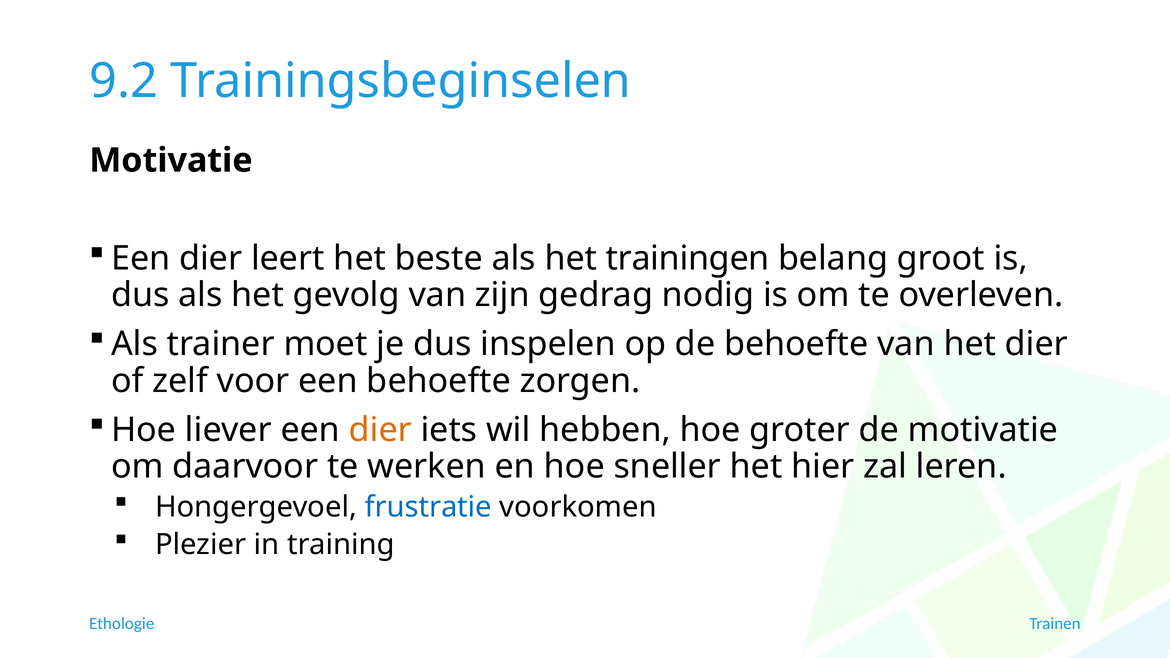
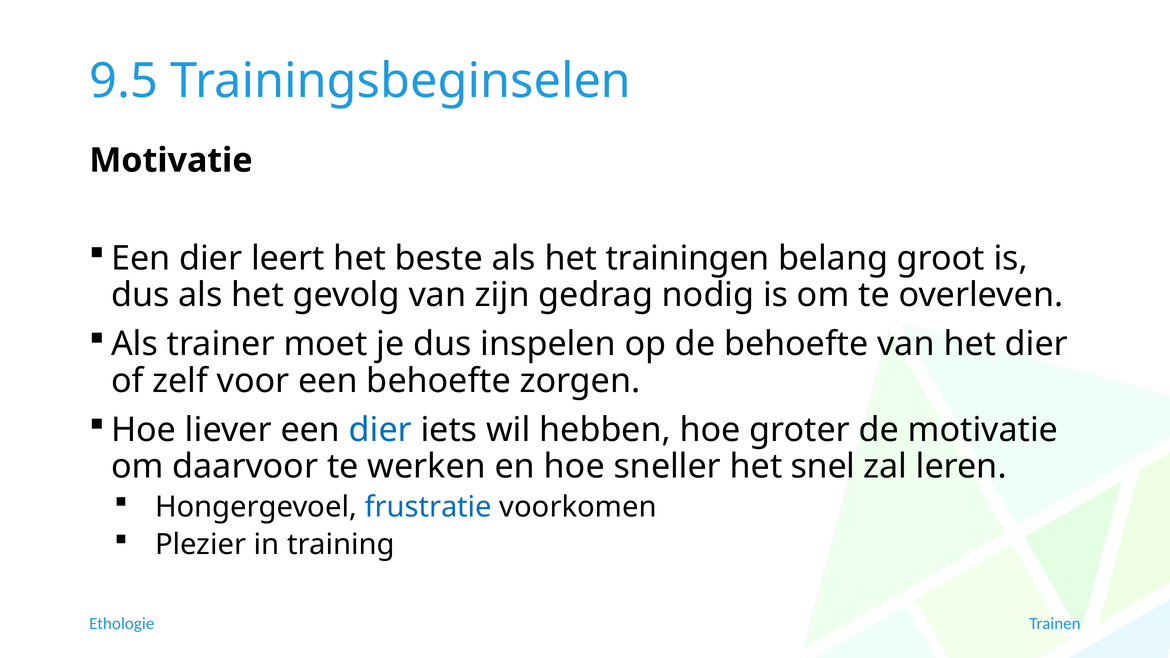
9.2: 9.2 -> 9.5
dier at (380, 430) colour: orange -> blue
hier: hier -> snel
